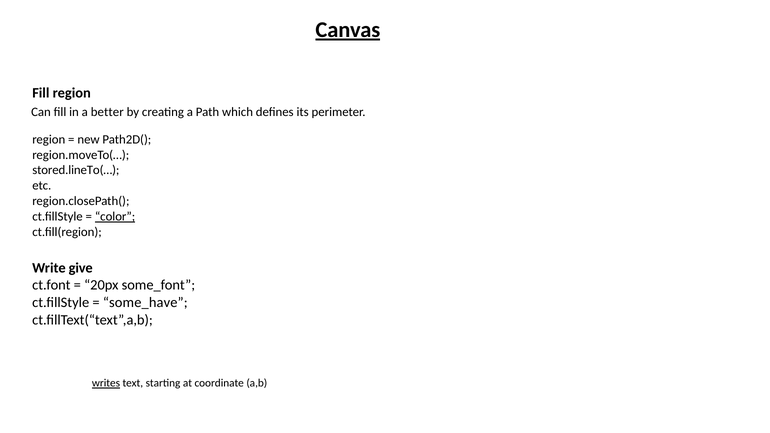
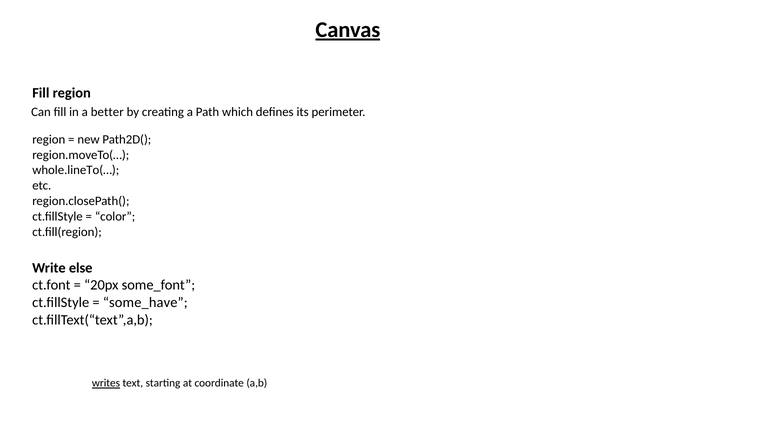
stored.lineTo(…: stored.lineTo(… -> whole.lineTo(…
color underline: present -> none
give: give -> else
